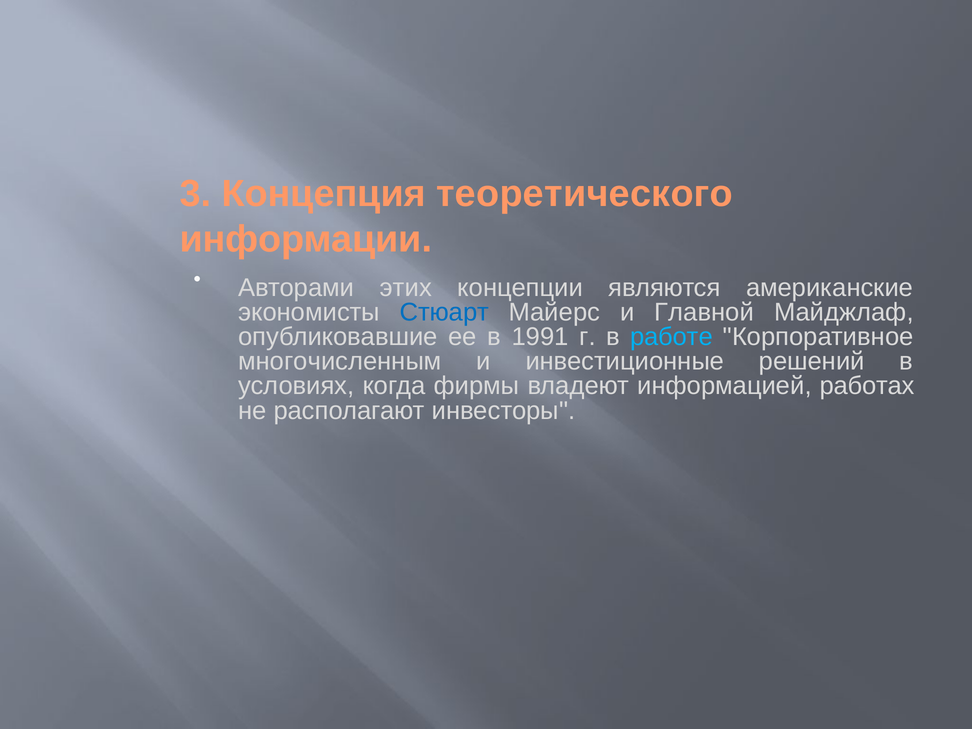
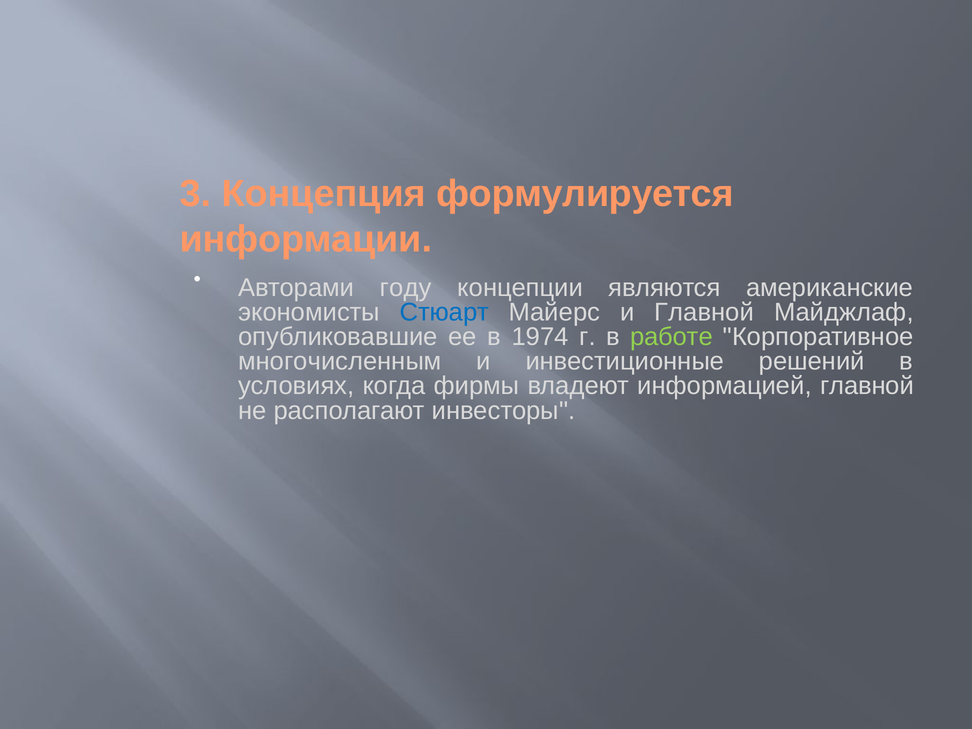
теоретического: теоретического -> формулируется
этих: этих -> году
1991: 1991 -> 1974
работе colour: light blue -> light green
информацией работах: работах -> главной
